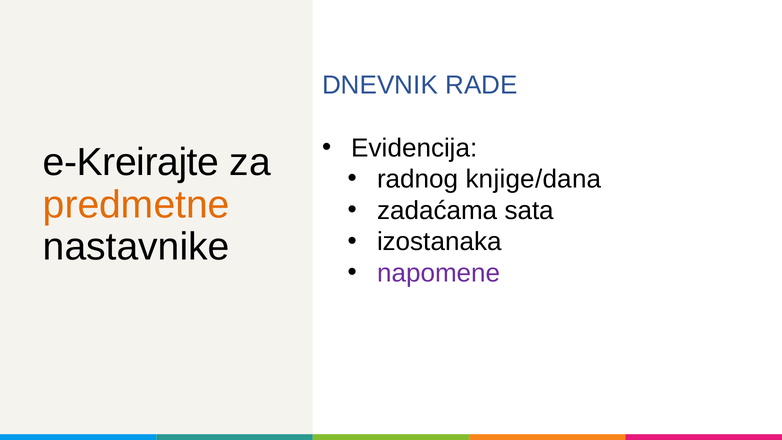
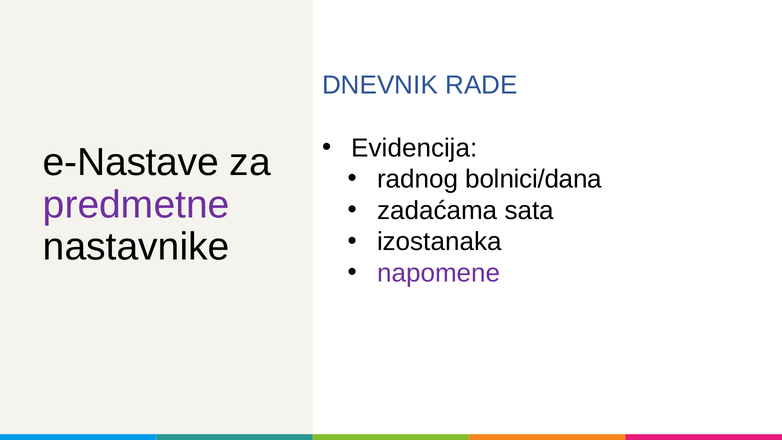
e-Kreirajte: e-Kreirajte -> e-Nastave
knjige/dana: knjige/dana -> bolnici/dana
predmetne colour: orange -> purple
